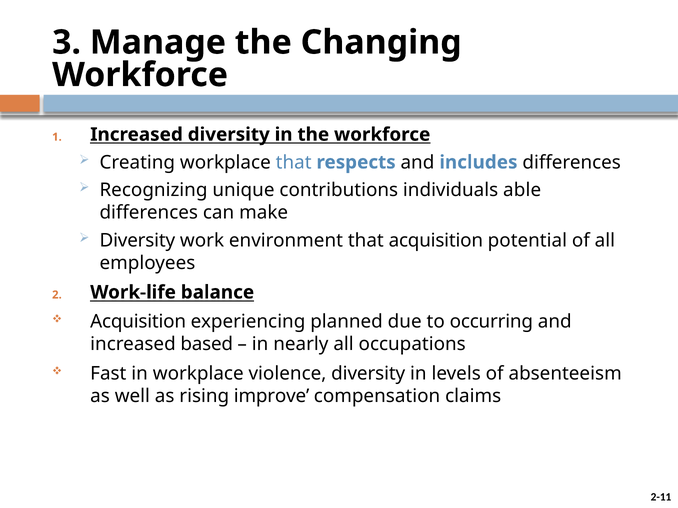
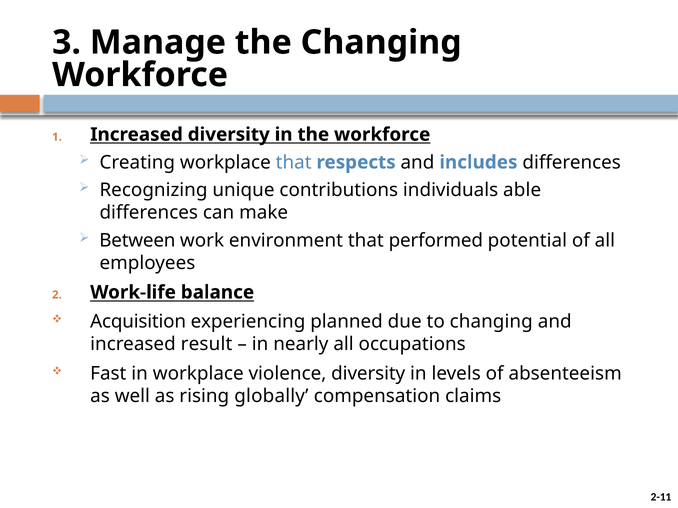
Diversity at (137, 241): Diversity -> Between
that acquisition: acquisition -> performed
to occurring: occurring -> changing
based: based -> result
improve: improve -> globally
